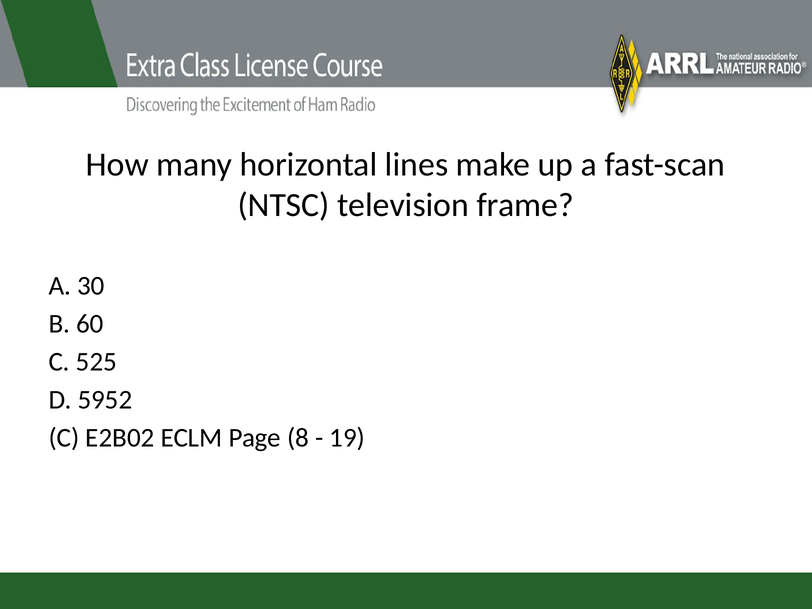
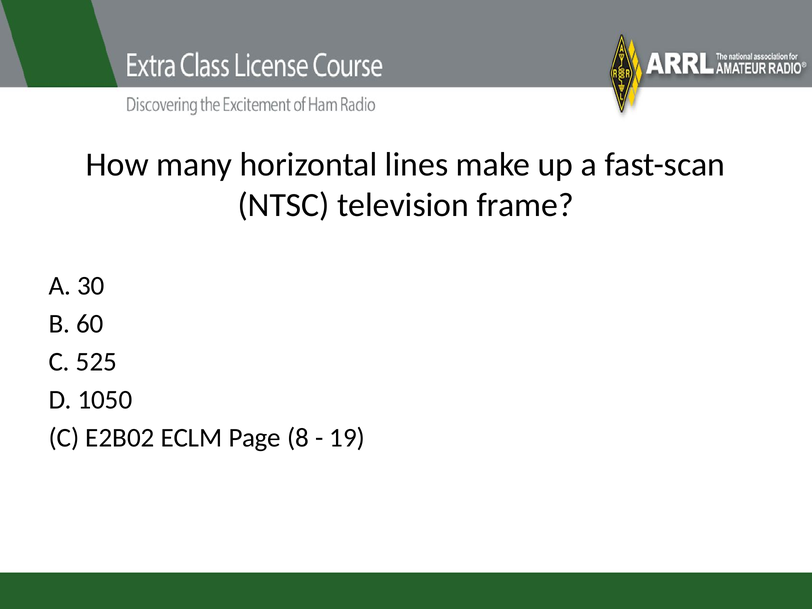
5952: 5952 -> 1050
